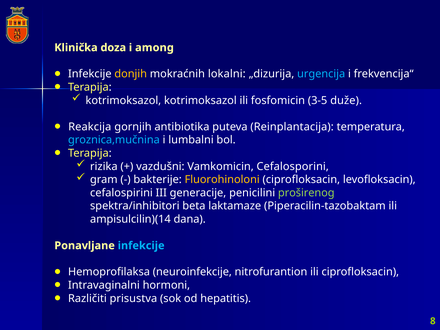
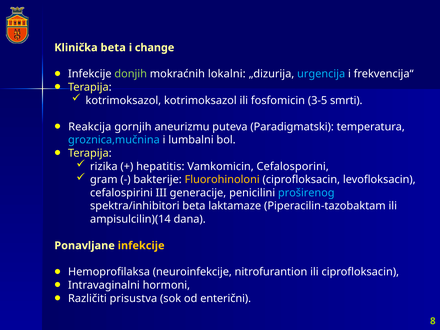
Klinička doza: doza -> beta
among: among -> change
donjih colour: yellow -> light green
duže: duže -> smrti
antibiotika: antibiotika -> aneurizmu
Reinplantacija: Reinplantacija -> Paradigmatski
vazdušni: vazdušni -> hepatitis
proširenog colour: light green -> light blue
infekcije at (141, 246) colour: light blue -> yellow
hepatitis: hepatitis -> enterični
